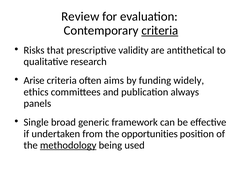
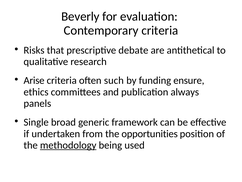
Review: Review -> Beverly
criteria at (160, 30) underline: present -> none
validity: validity -> debate
aims: aims -> such
widely: widely -> ensure
